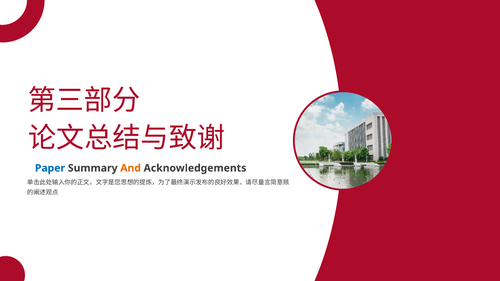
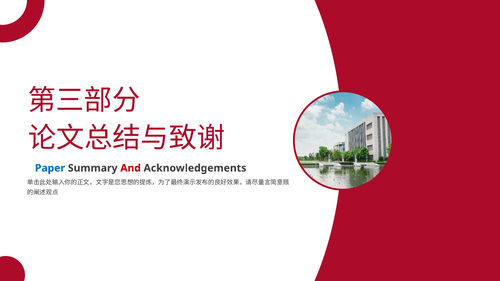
And colour: orange -> red
